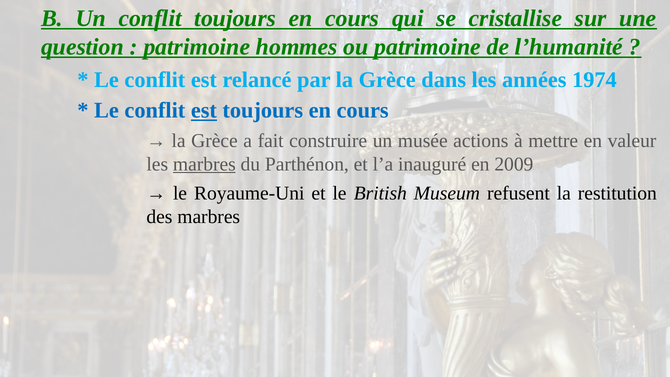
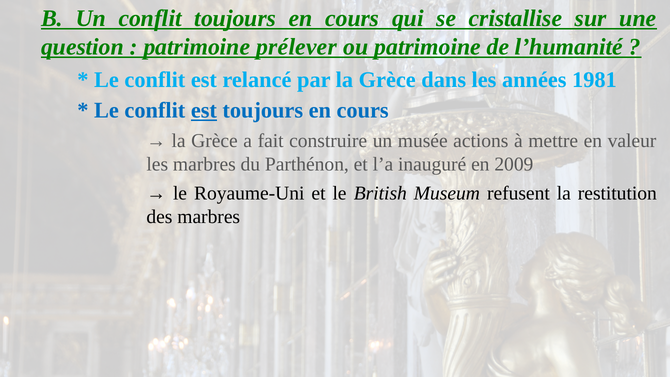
hommes: hommes -> prélever
1974: 1974 -> 1981
marbres at (204, 164) underline: present -> none
